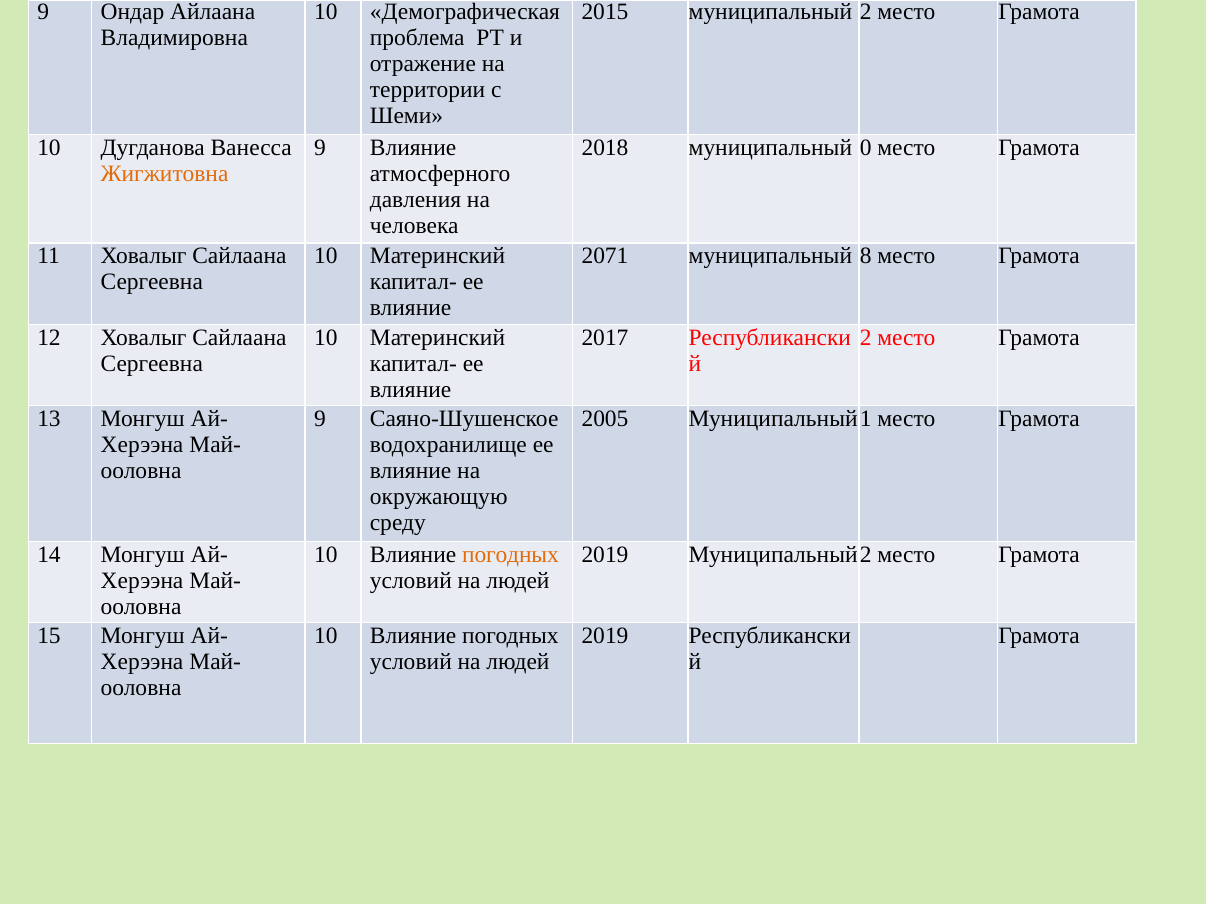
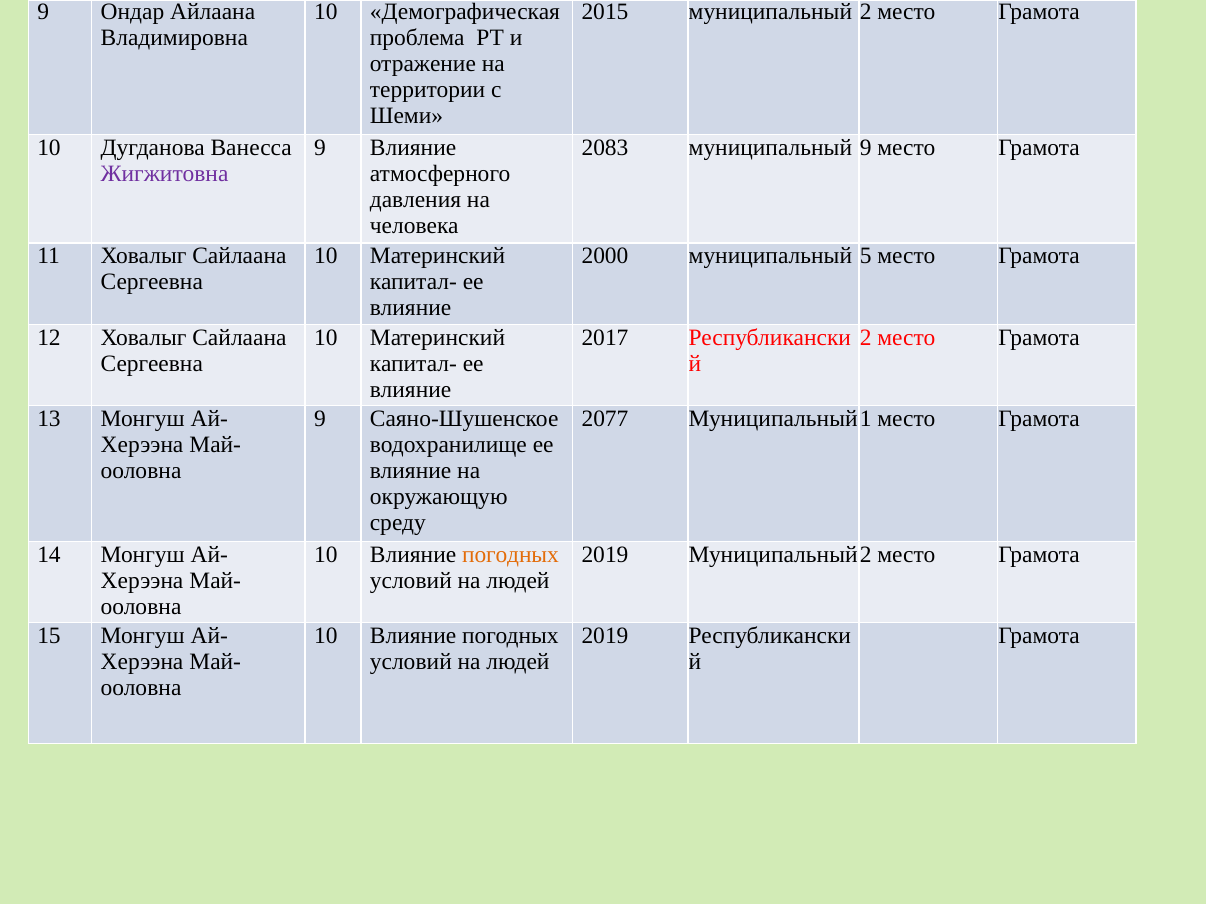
2018: 2018 -> 2083
муниципальный 0: 0 -> 9
Жигжитовна colour: orange -> purple
2071: 2071 -> 2000
8: 8 -> 5
2005: 2005 -> 2077
